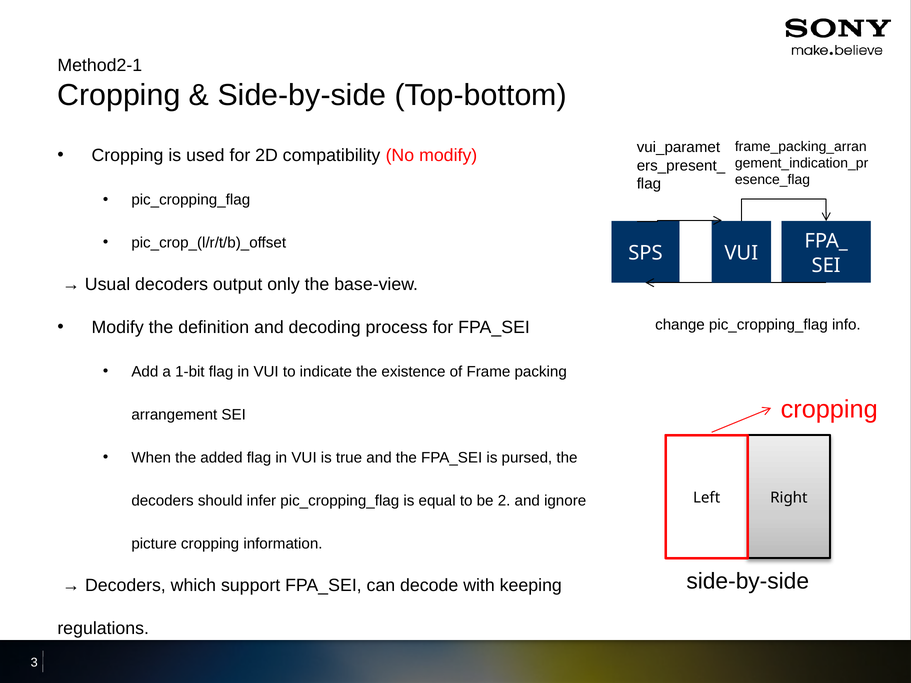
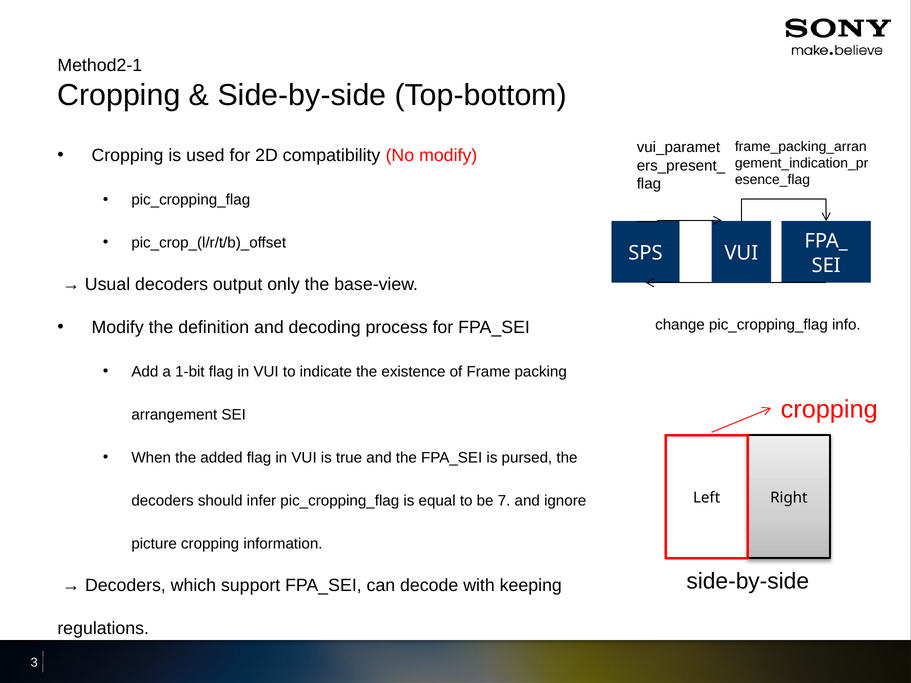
2: 2 -> 7
